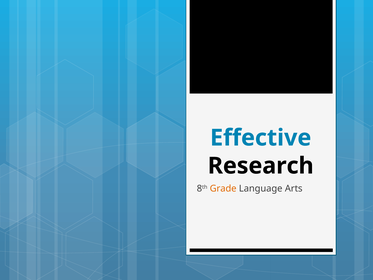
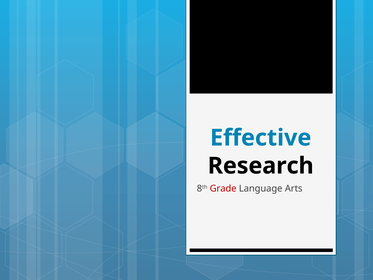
Grade colour: orange -> red
